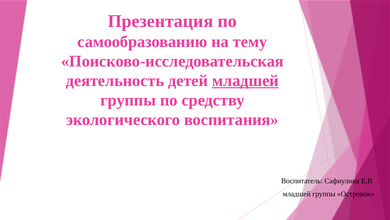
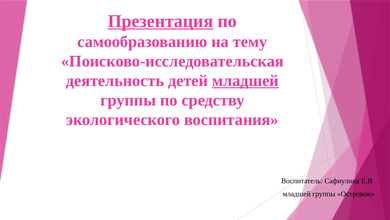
Презентация underline: none -> present
